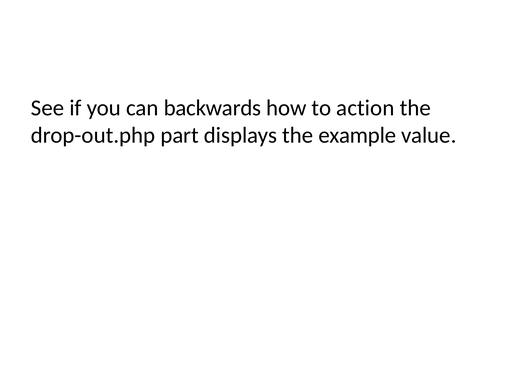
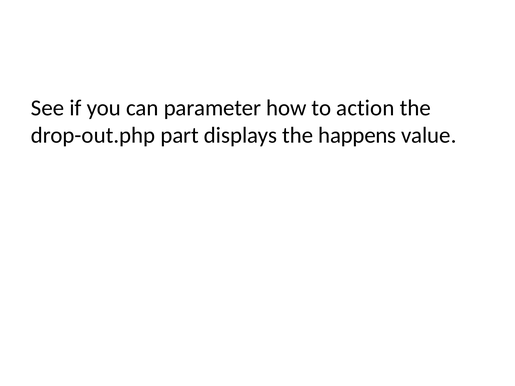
backwards: backwards -> parameter
example: example -> happens
